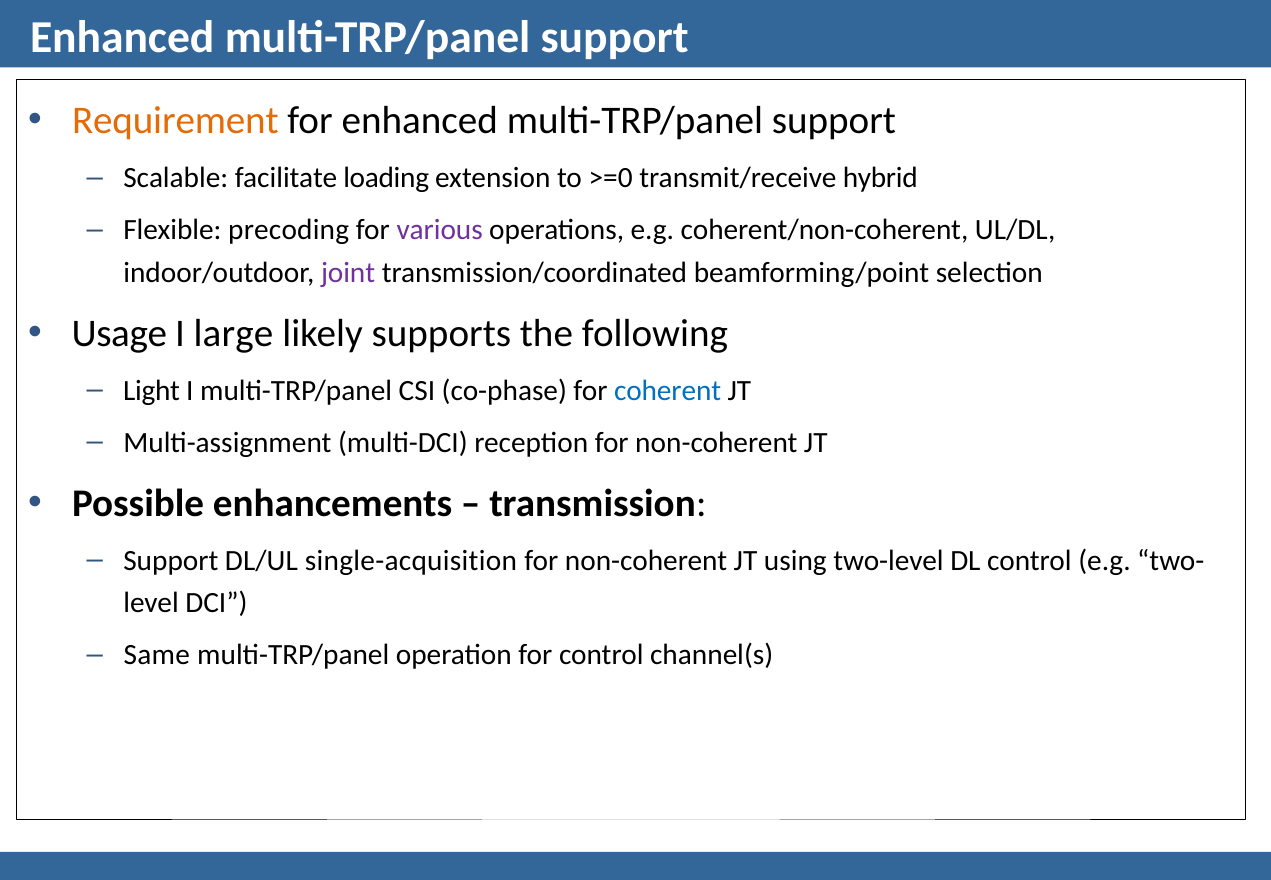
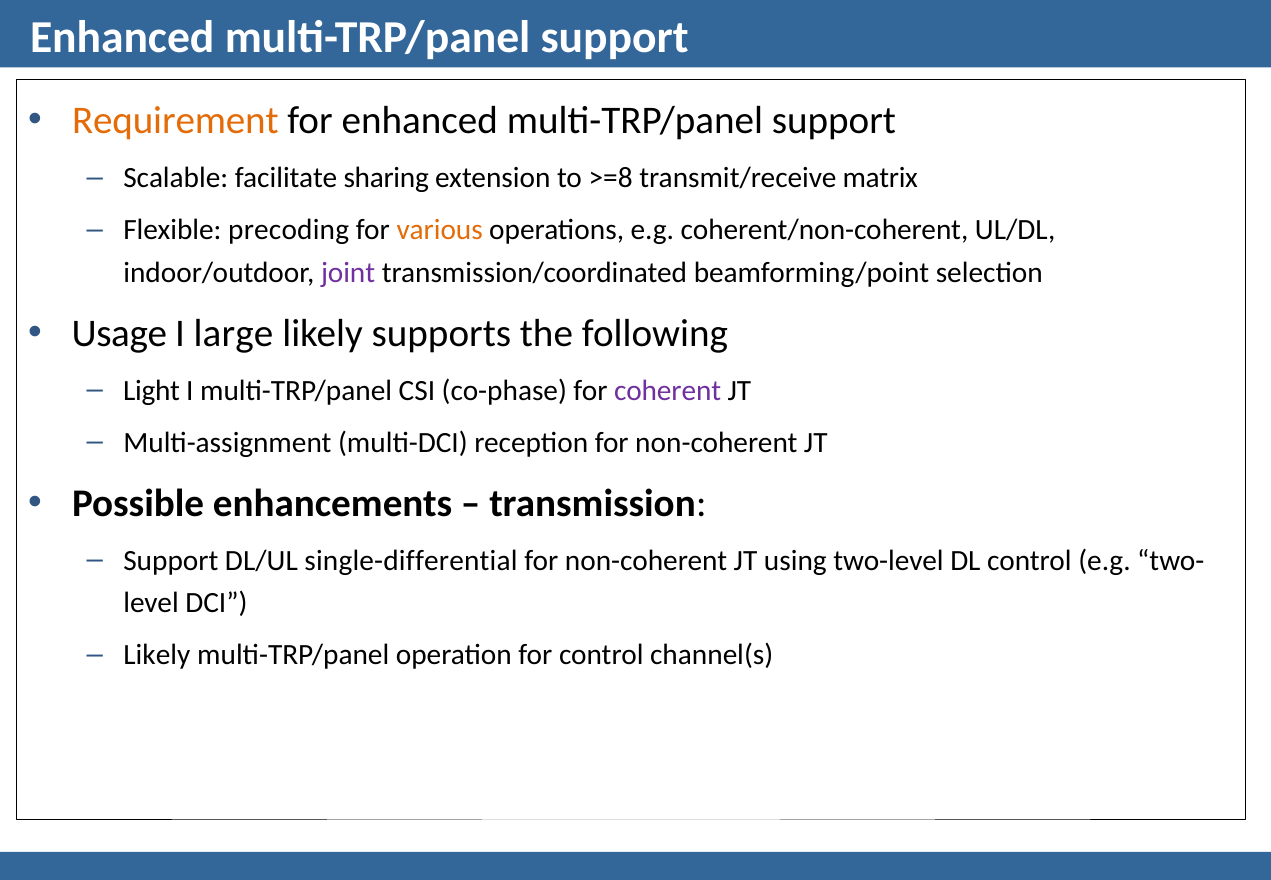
loading: loading -> sharing
>=0: >=0 -> >=8
hybrid: hybrid -> matrix
various colour: purple -> orange
coherent colour: blue -> purple
single-acquisition: single-acquisition -> single-differential
Same at (157, 655): Same -> Likely
